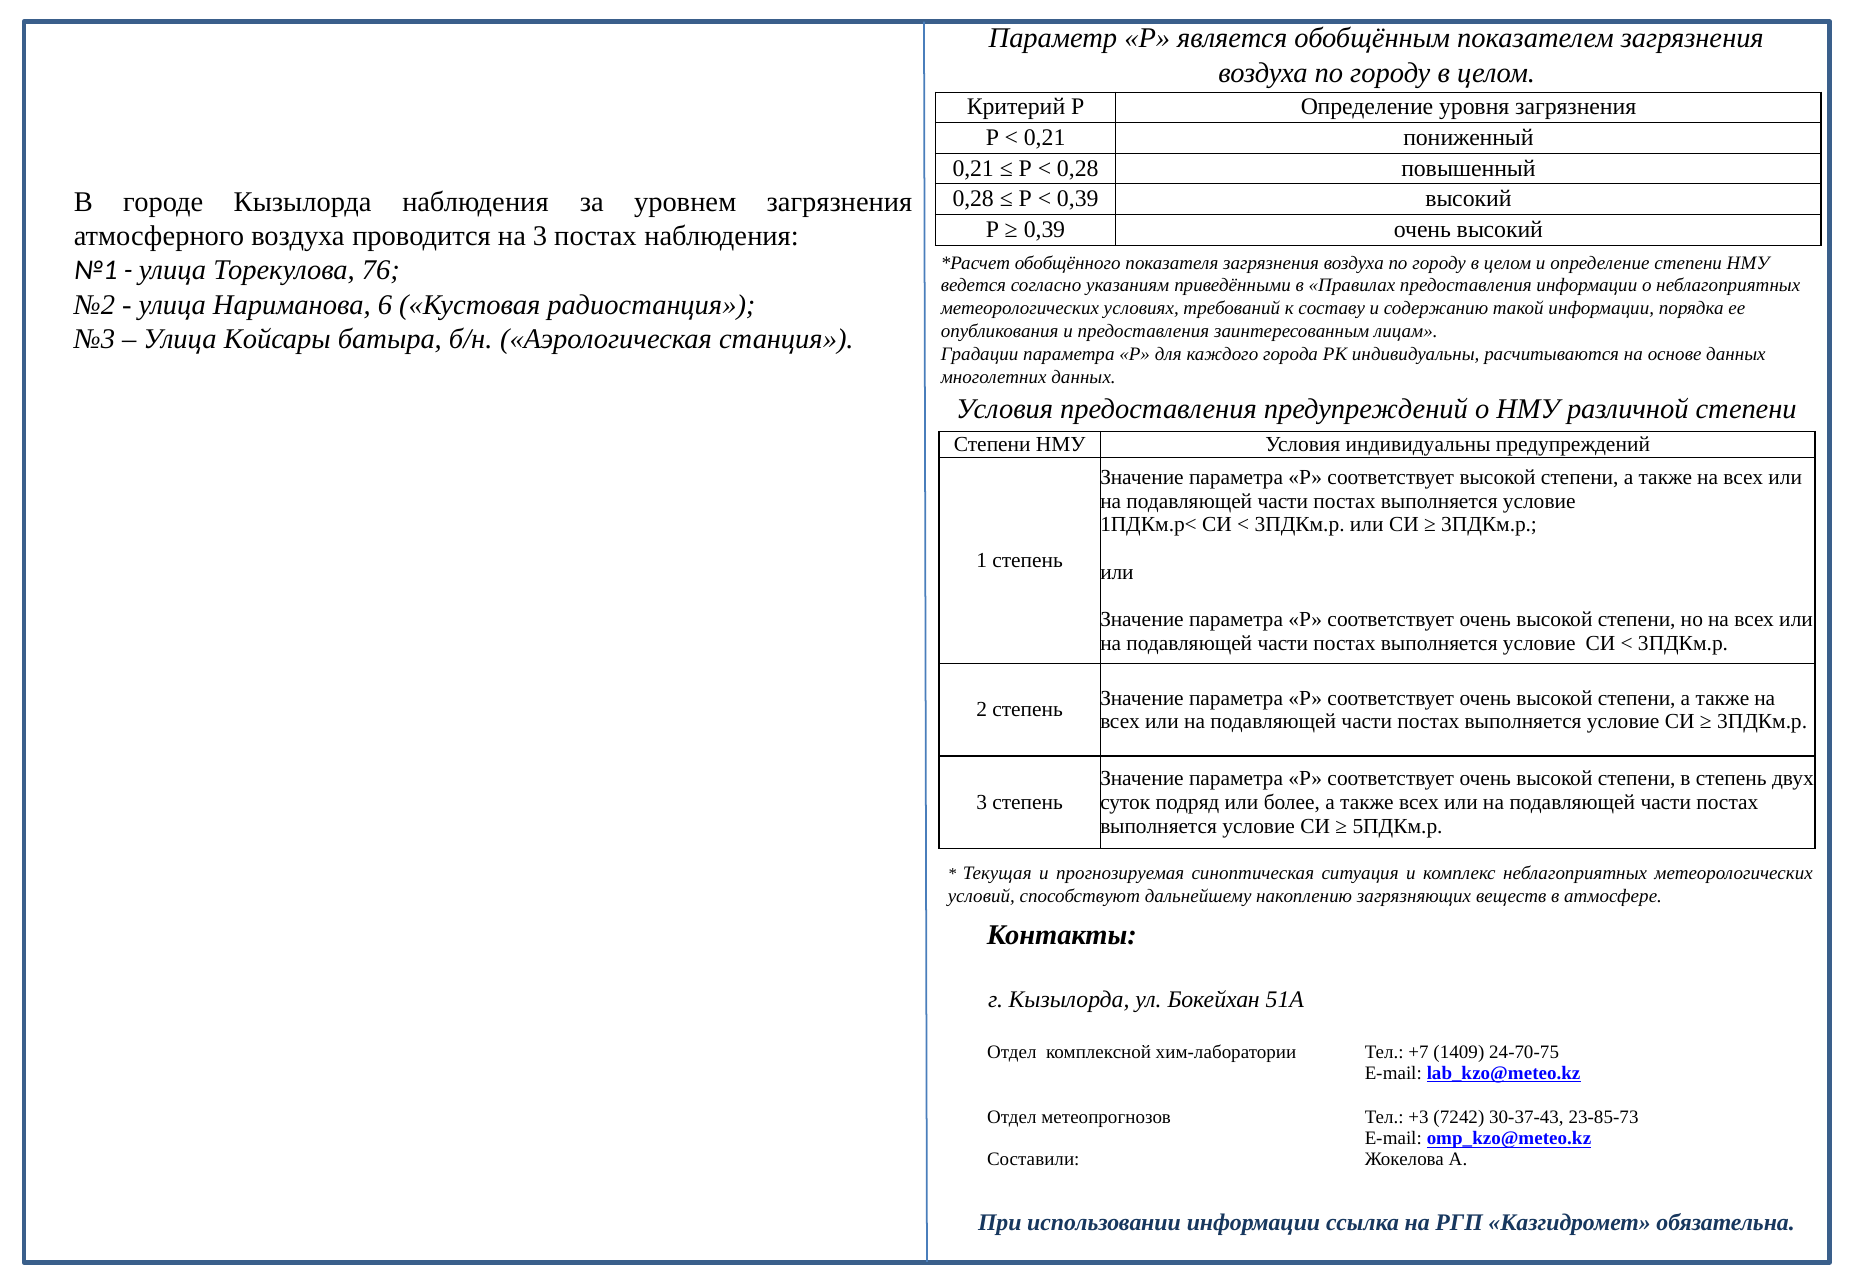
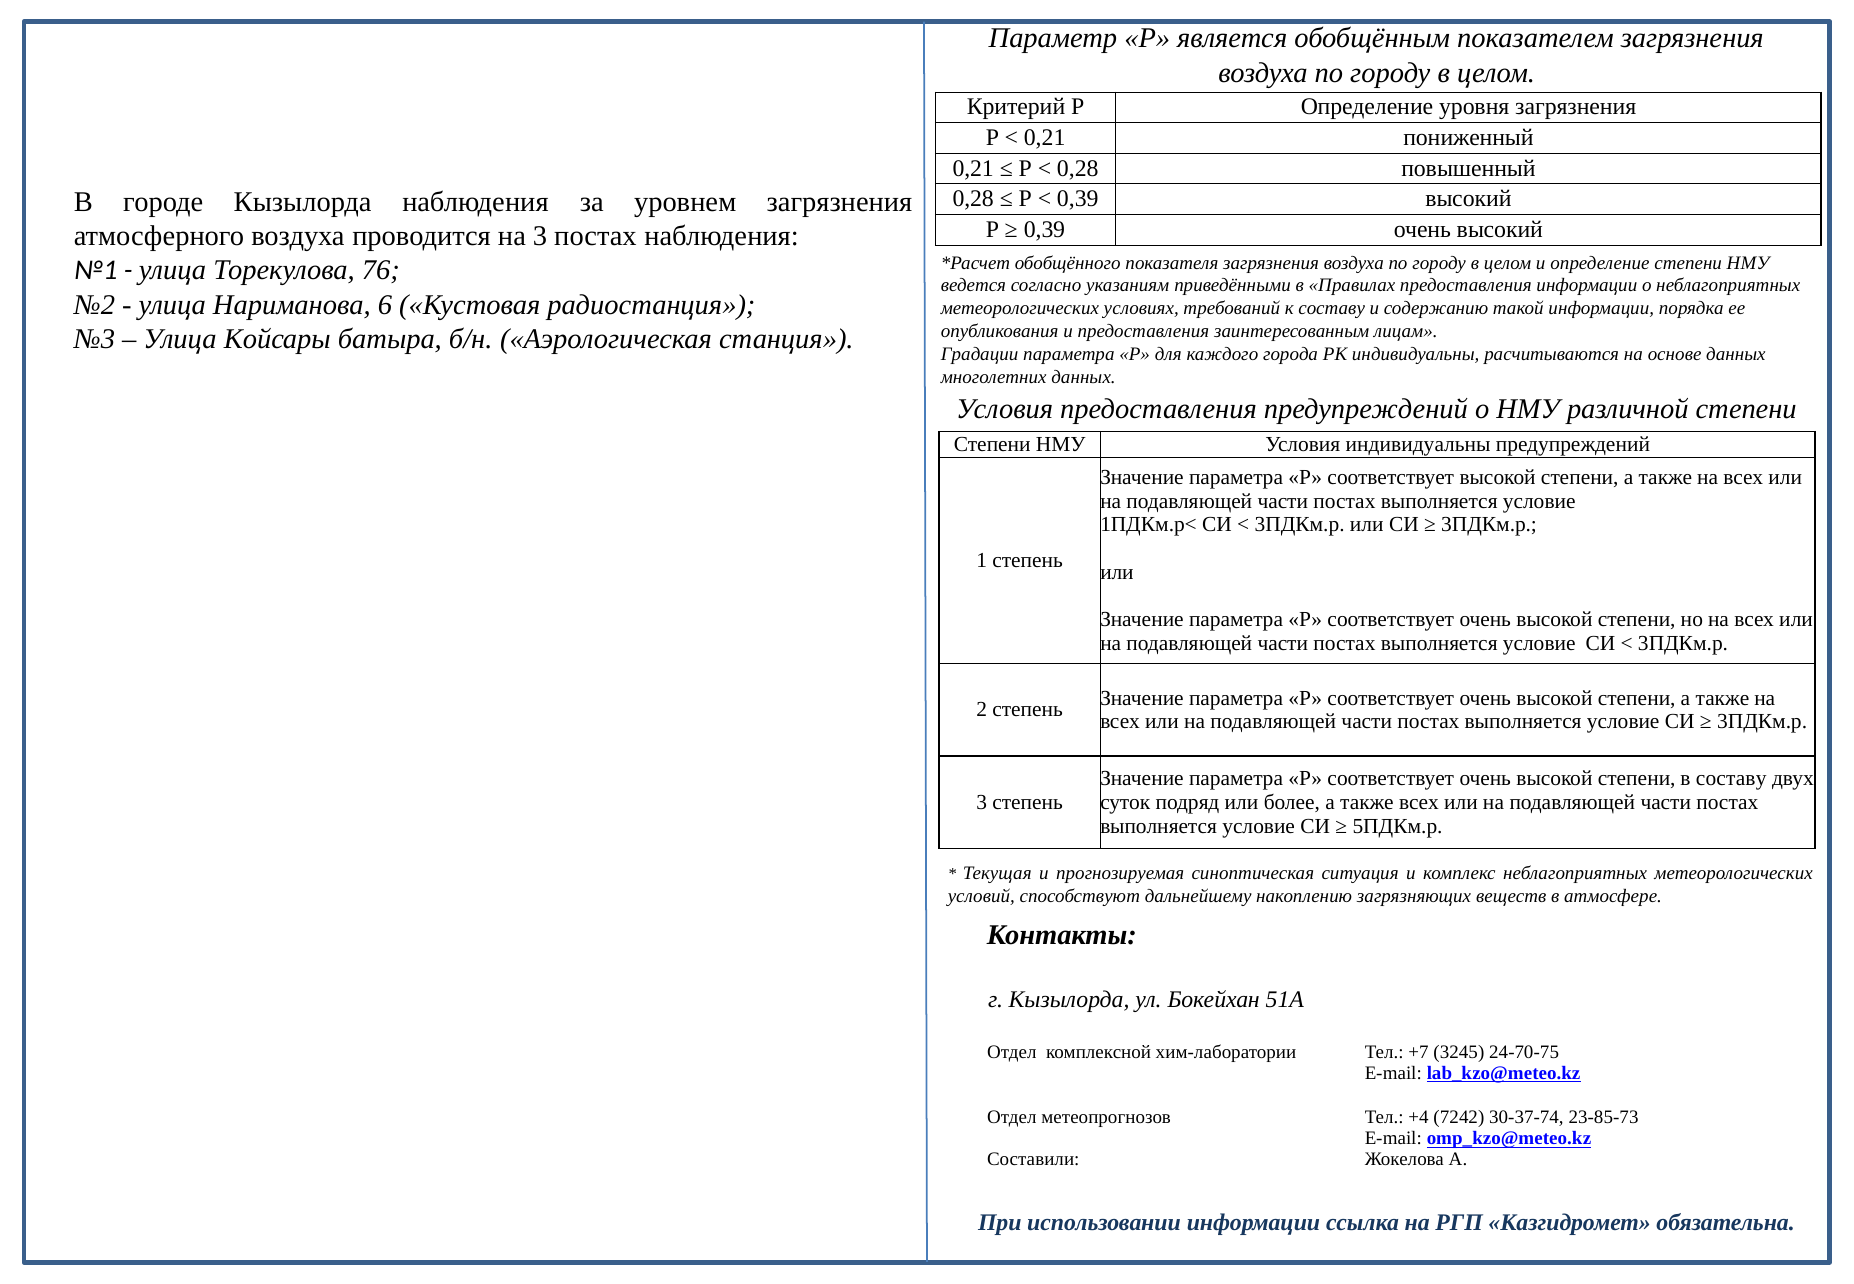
в степень: степень -> составу
1409: 1409 -> 3245
+3: +3 -> +4
30-37-43: 30-37-43 -> 30-37-74
